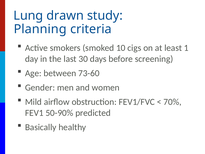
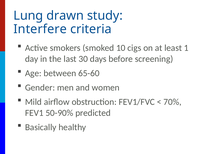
Planning: Planning -> Interfere
73-60: 73-60 -> 65-60
